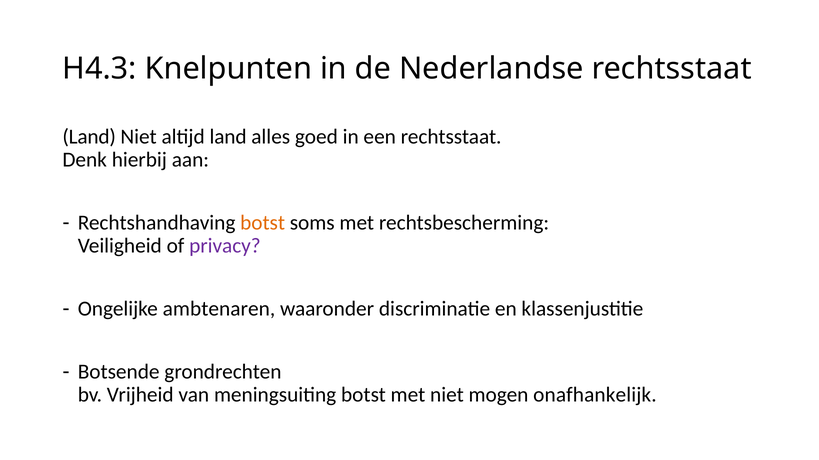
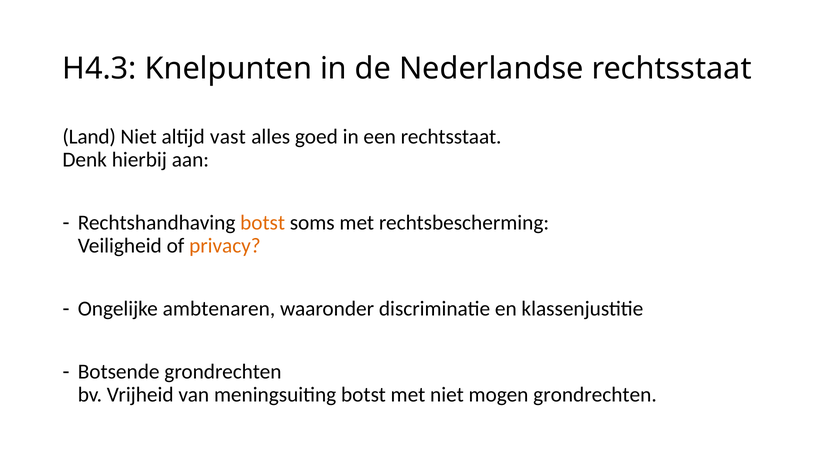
altijd land: land -> vast
privacy colour: purple -> orange
mogen onafhankelijk: onafhankelijk -> grondrechten
